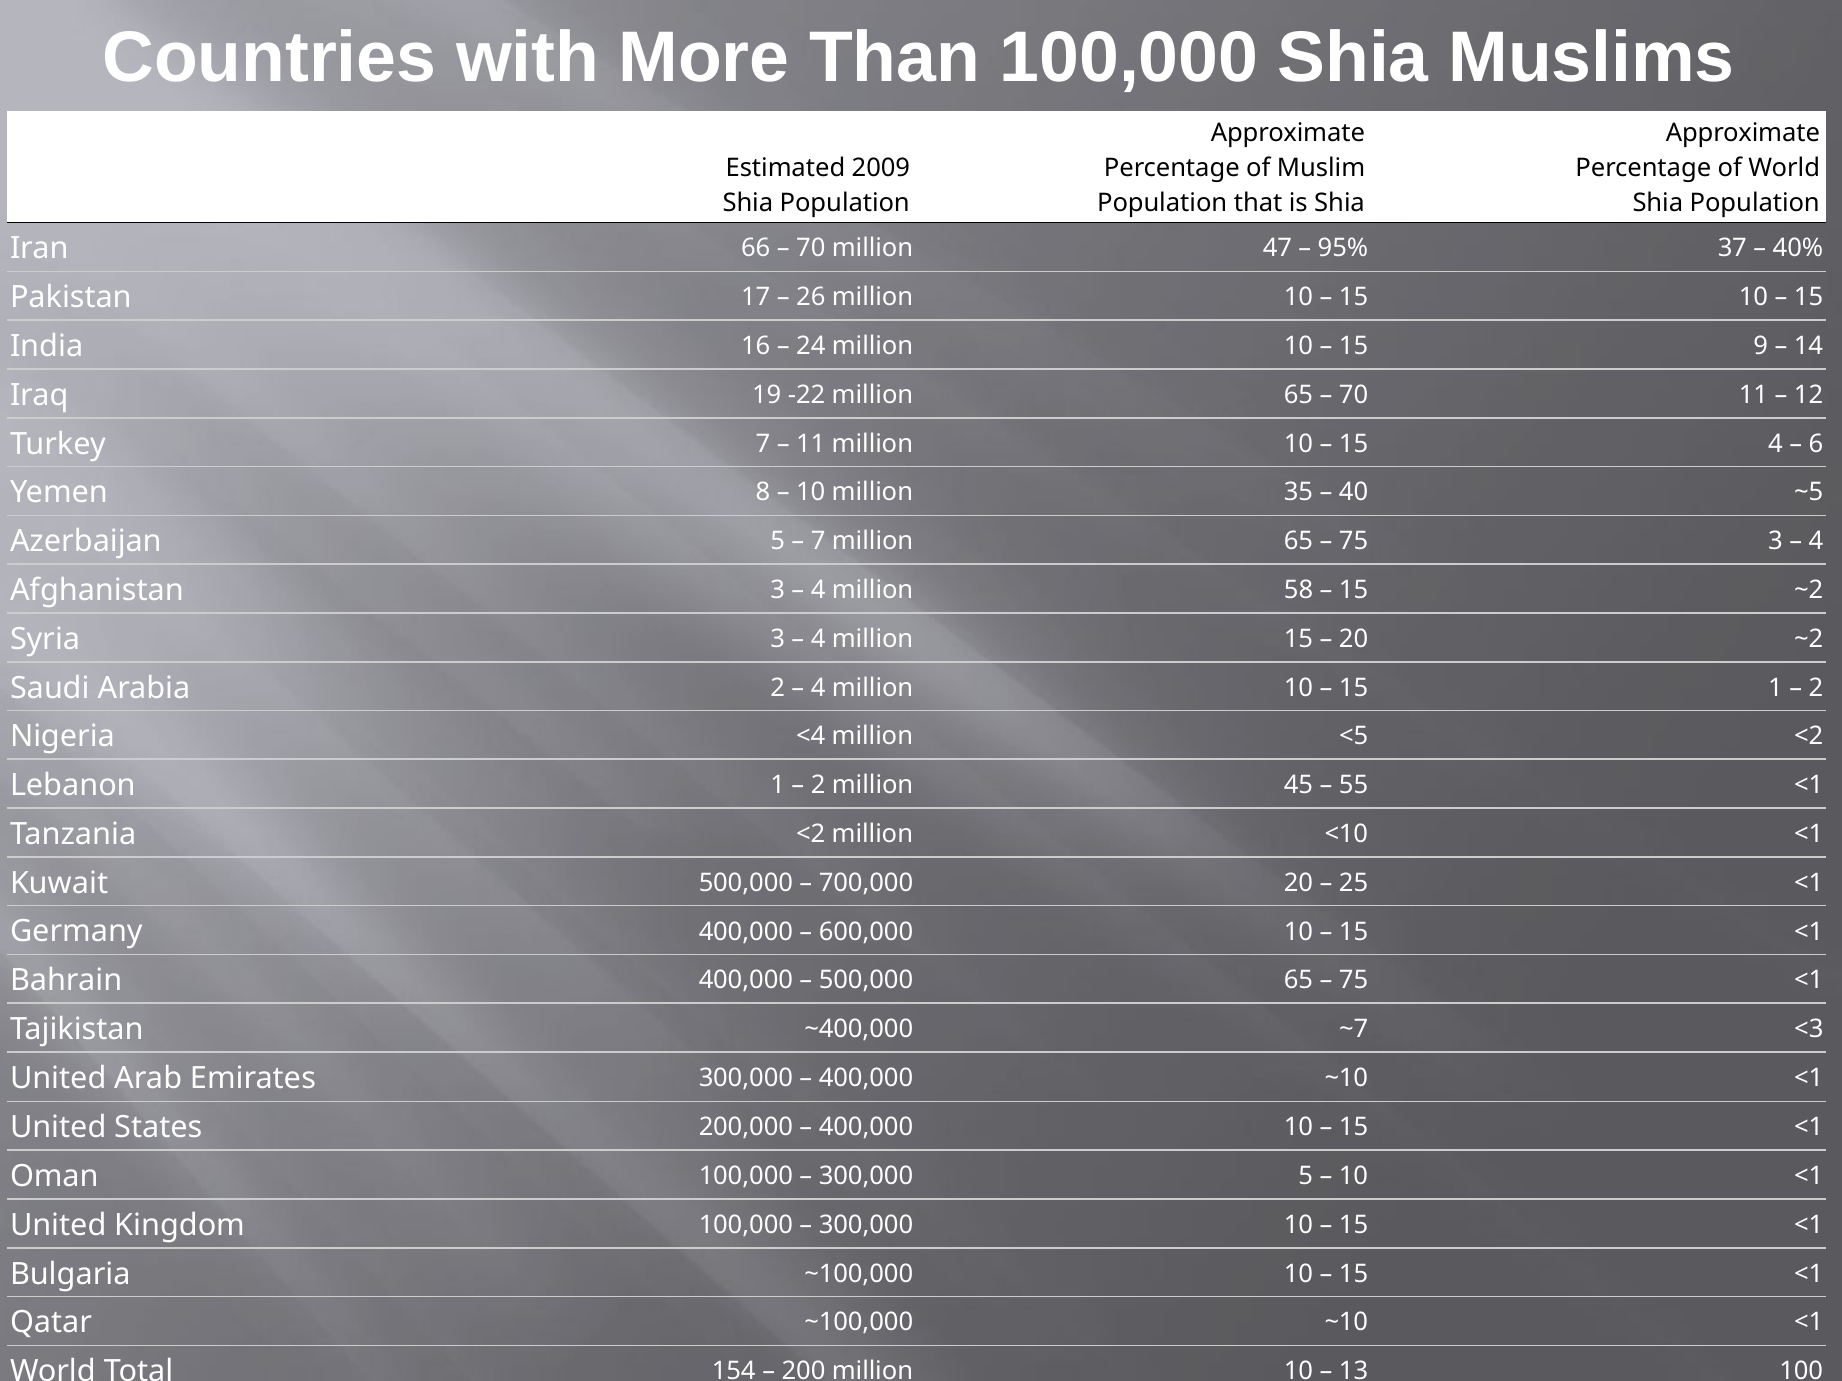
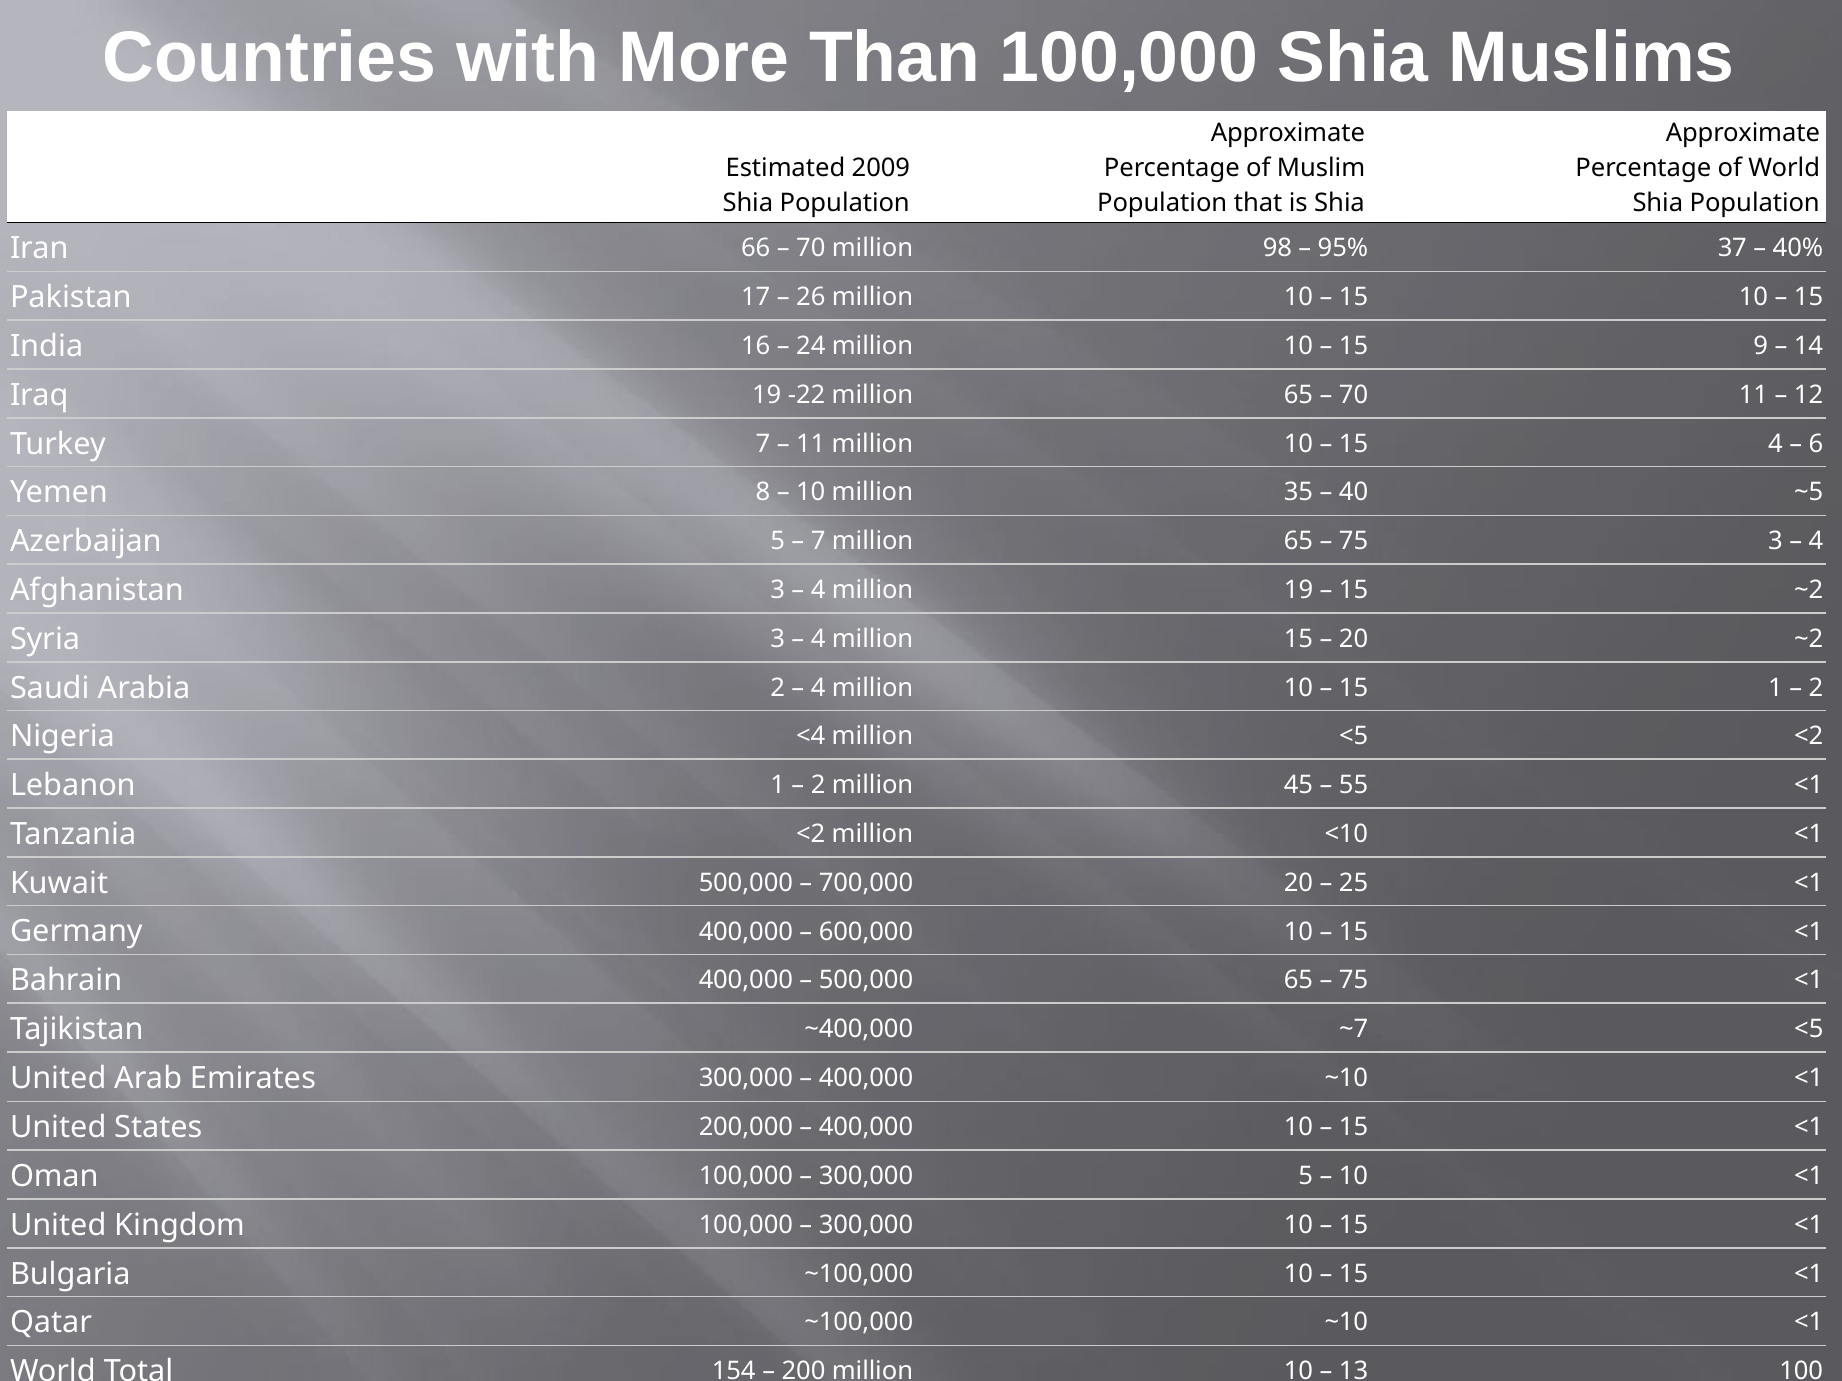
47: 47 -> 98
million 58: 58 -> 19
~7 <3: <3 -> <5
